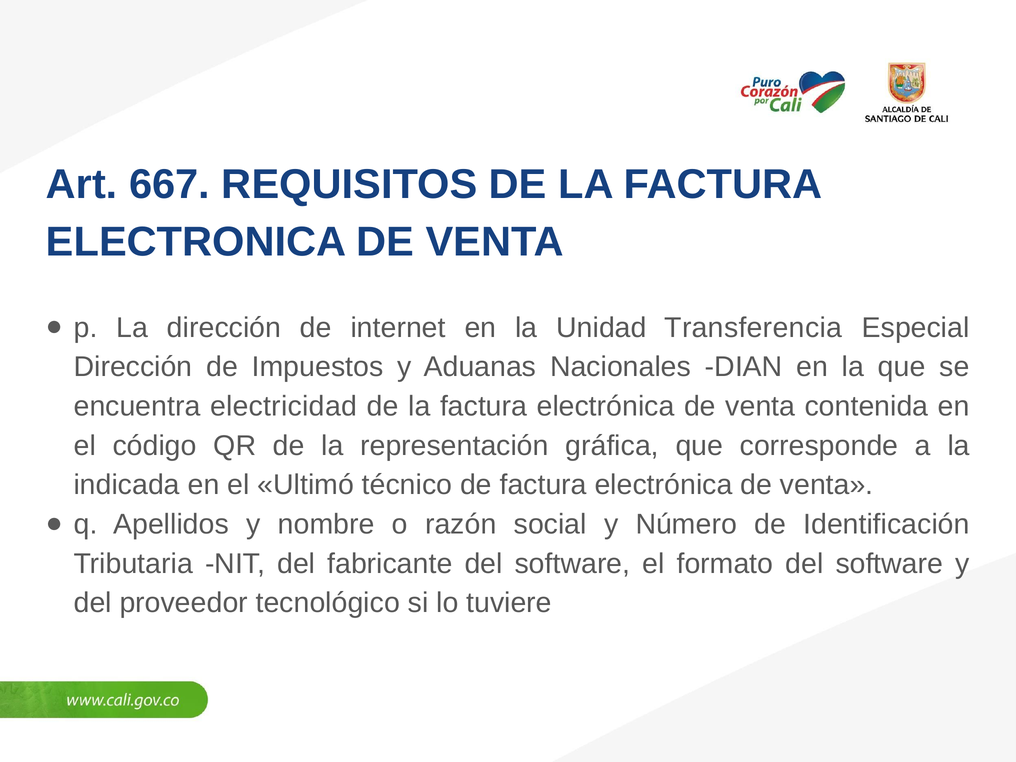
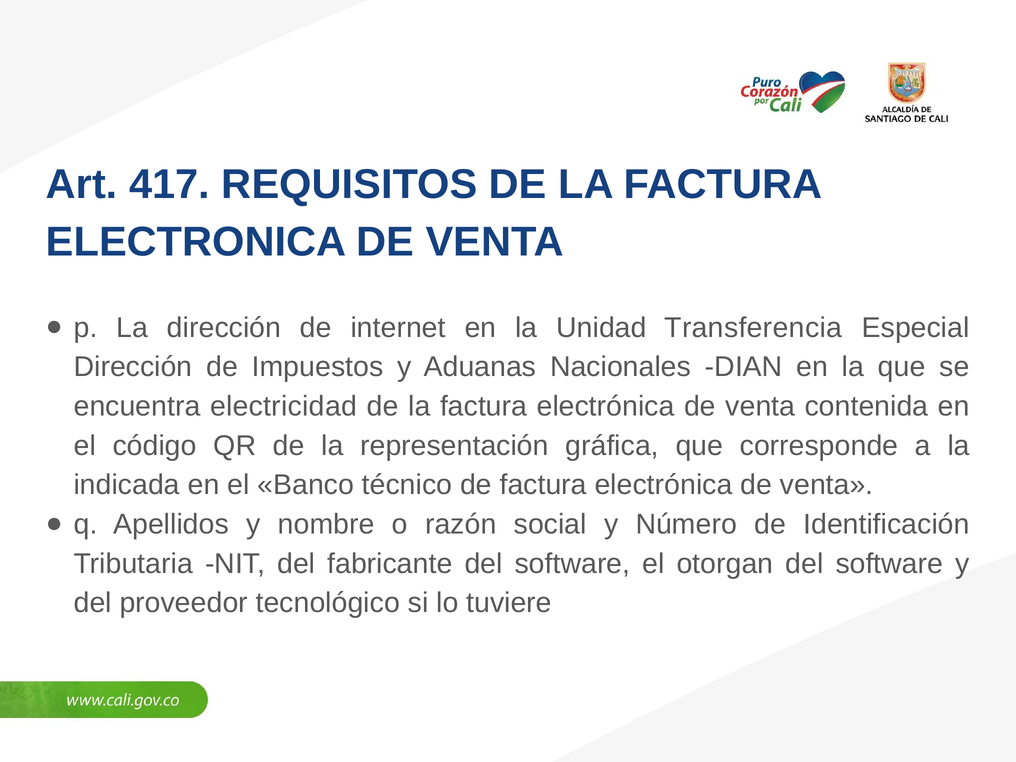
667: 667 -> 417
Ultimó: Ultimó -> Banco
formato: formato -> otorgan
